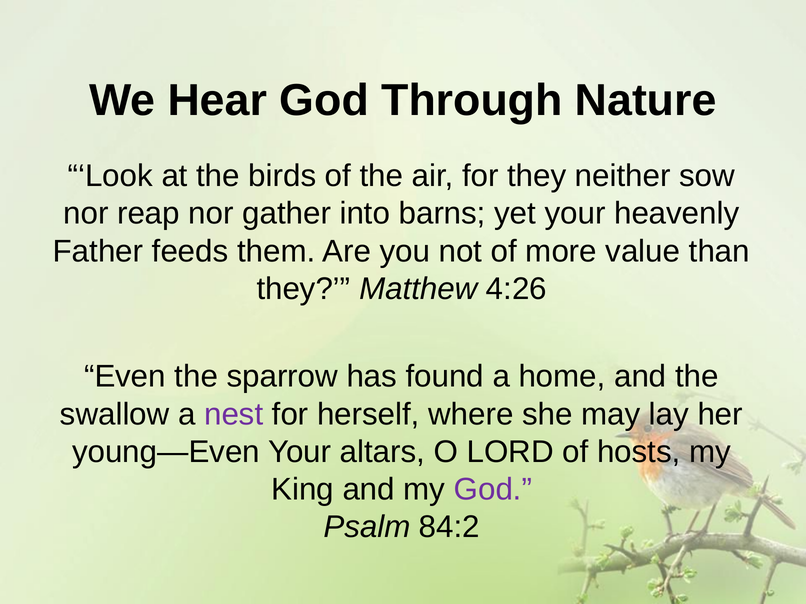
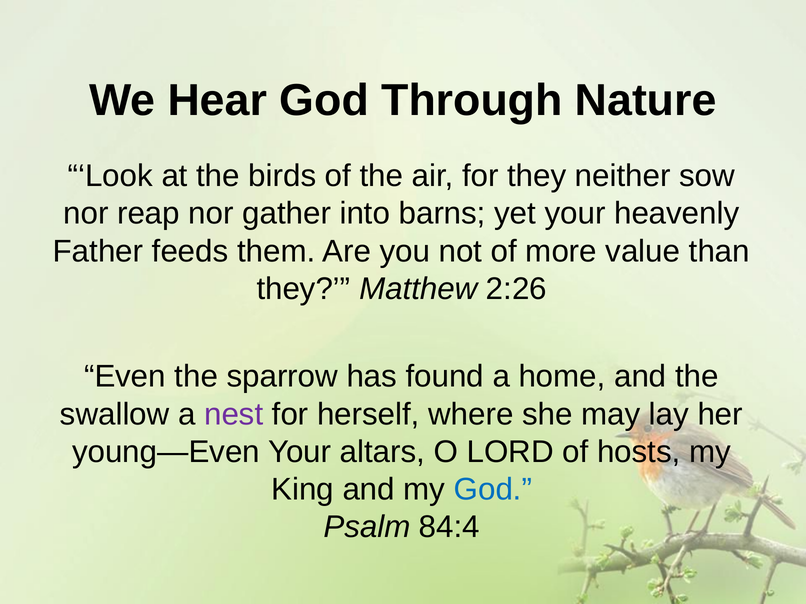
4:26: 4:26 -> 2:26
God at (493, 490) colour: purple -> blue
84:2: 84:2 -> 84:4
